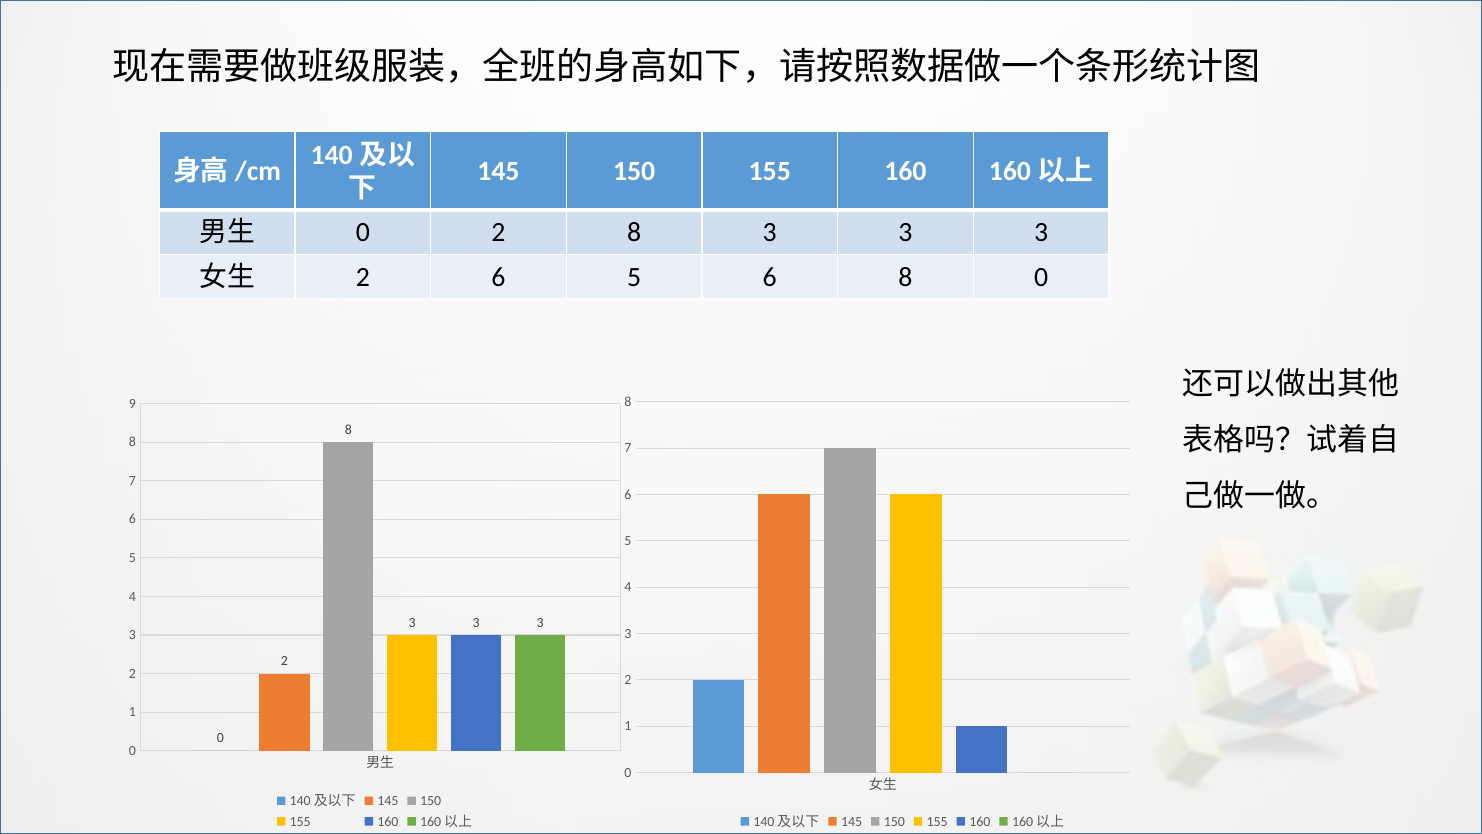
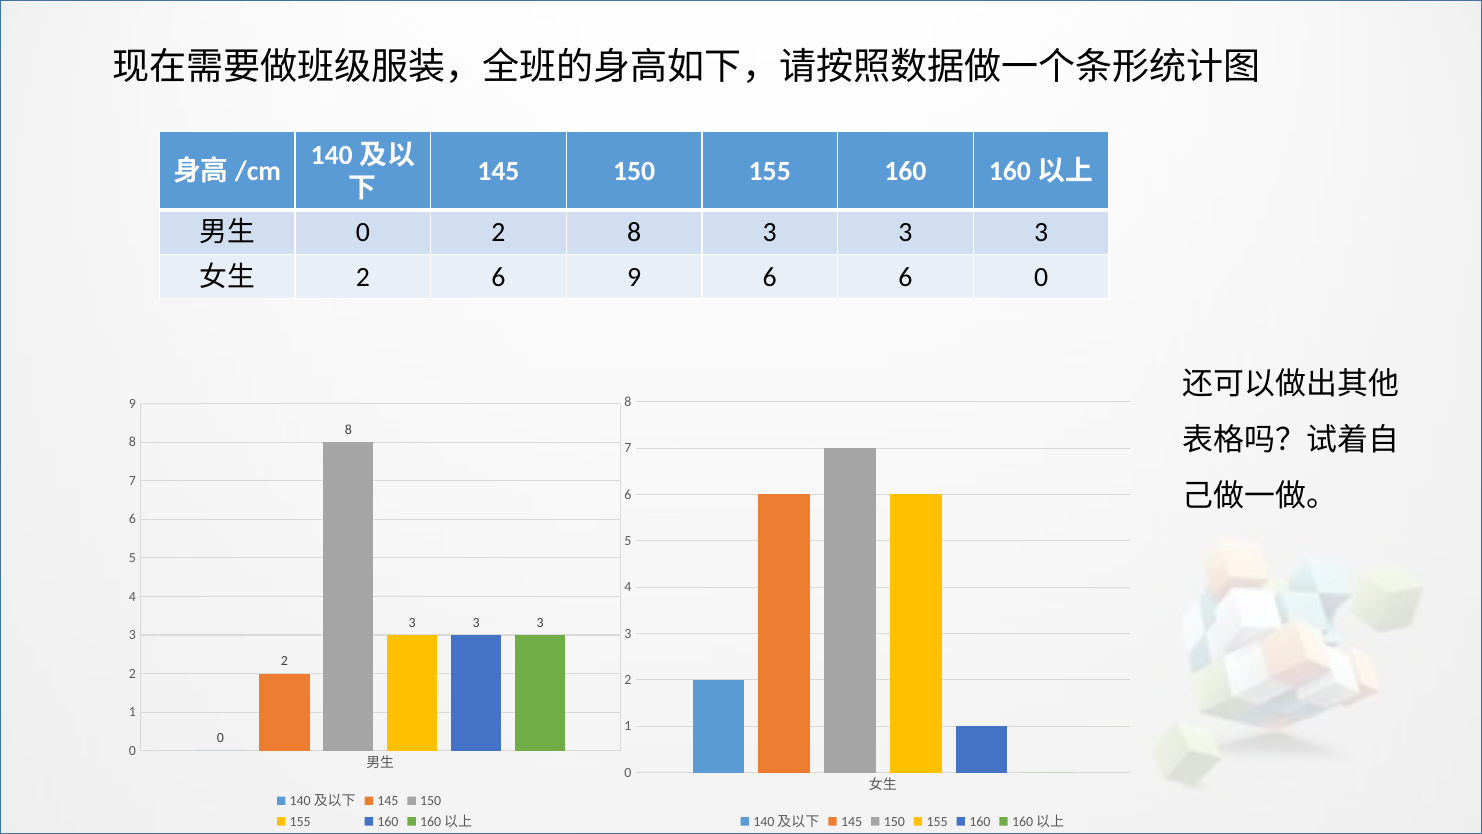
6 5: 5 -> 9
6 8: 8 -> 6
